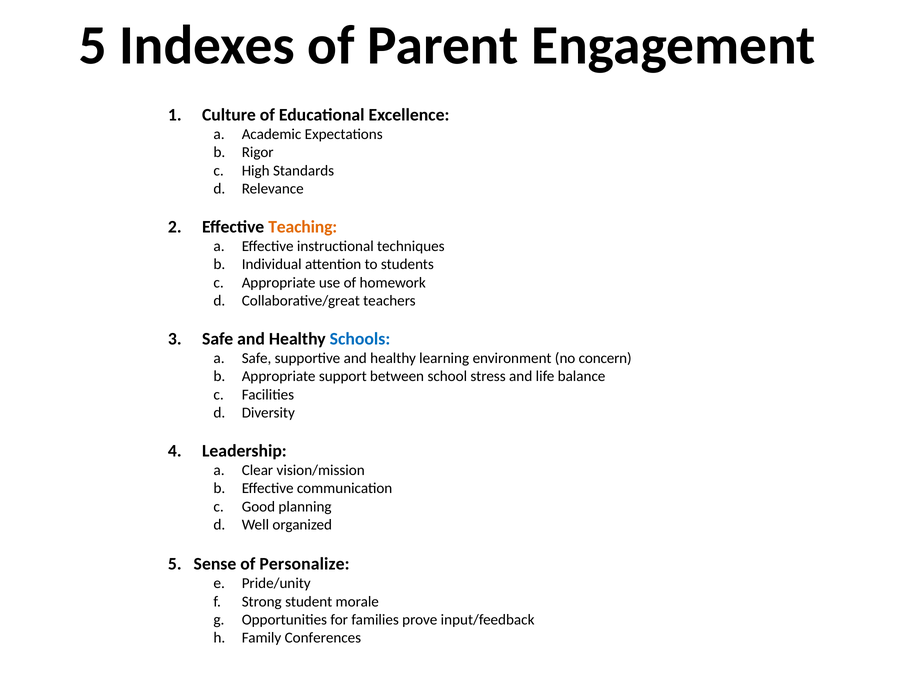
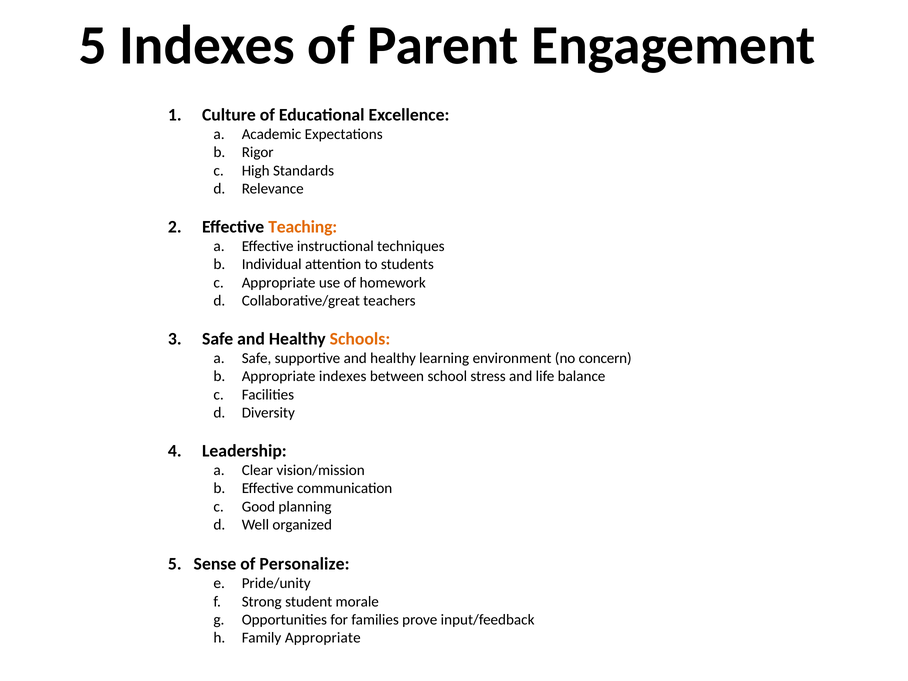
Schools colour: blue -> orange
Appropriate support: support -> indexes
Family Conferences: Conferences -> Appropriate
